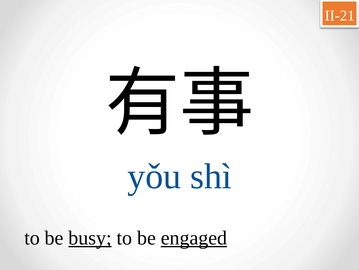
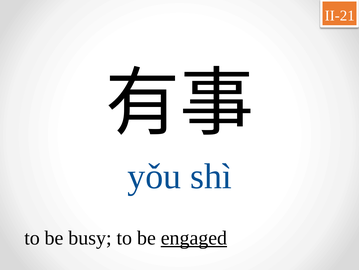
busy underline: present -> none
